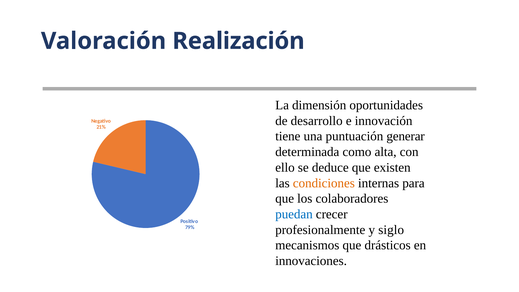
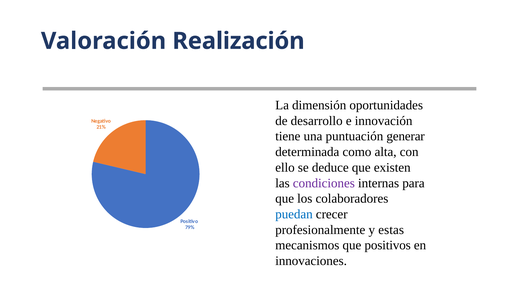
condiciones colour: orange -> purple
siglo: siglo -> estas
drásticos: drásticos -> positivos
